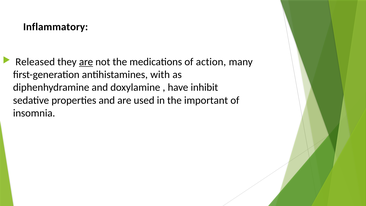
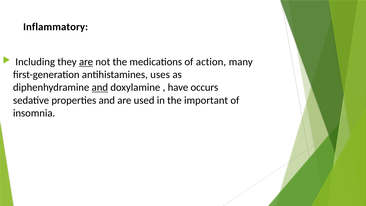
Released: Released -> Including
with: with -> uses
and at (100, 87) underline: none -> present
inhibit: inhibit -> occurs
